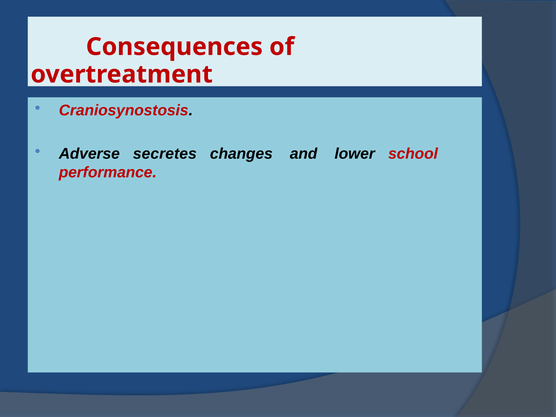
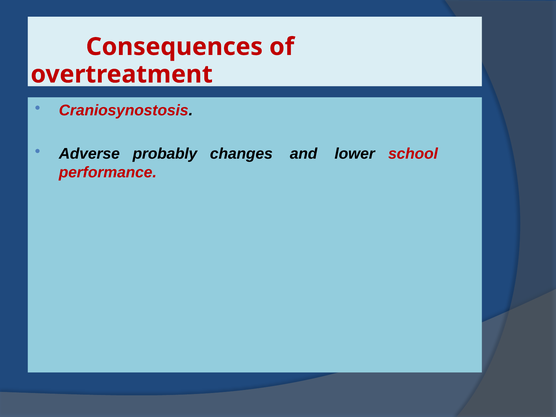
secretes: secretes -> probably
